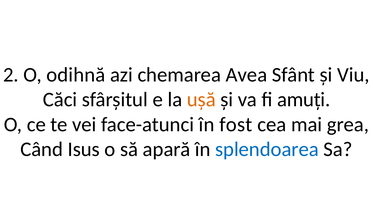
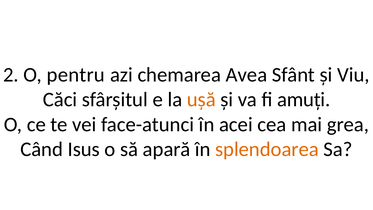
odihnă: odihnă -> pentru
fost: fost -> acei
splendoarea colour: blue -> orange
